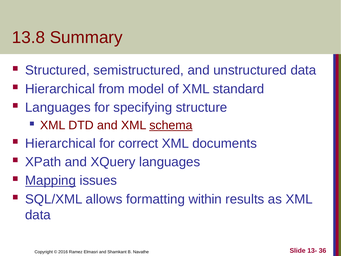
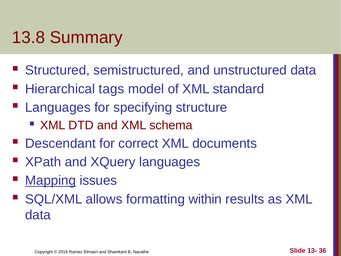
from: from -> tags
schema underline: present -> none
Hierarchical at (60, 143): Hierarchical -> Descendant
